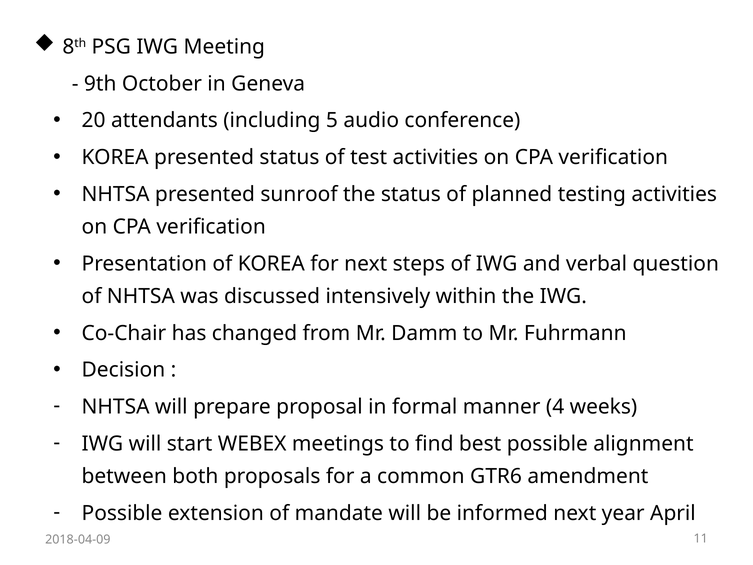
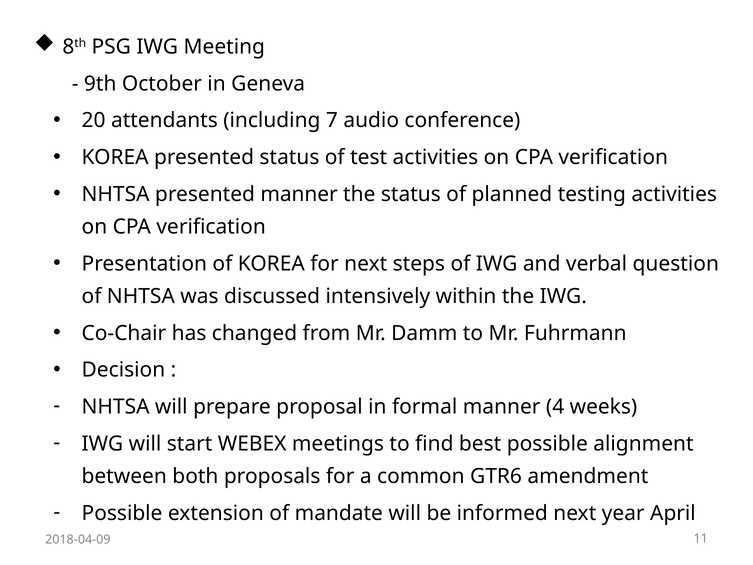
5: 5 -> 7
presented sunroof: sunroof -> manner
